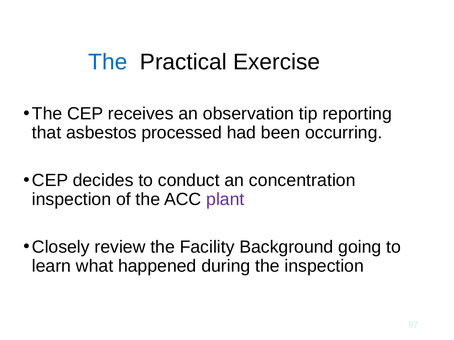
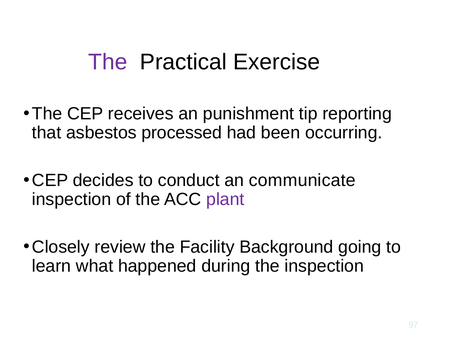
The at (108, 62) colour: blue -> purple
observation: observation -> punishment
concentration: concentration -> communicate
